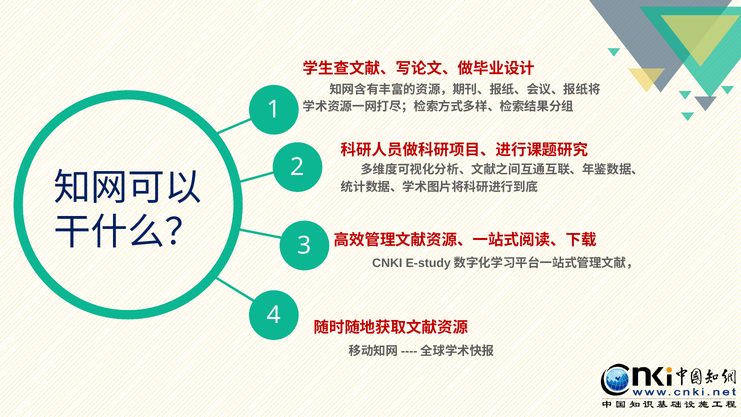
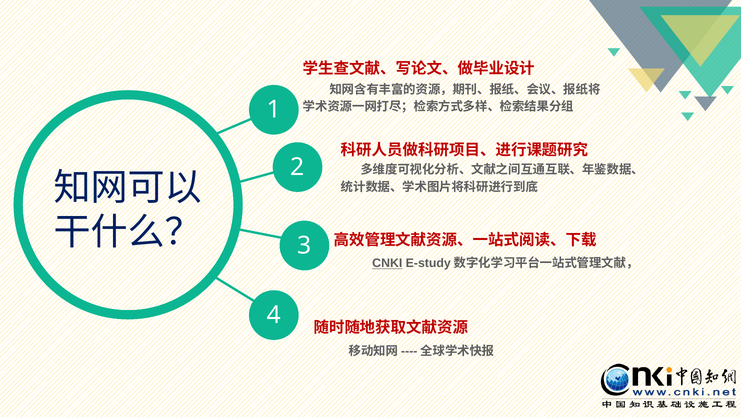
CNKI underline: none -> present
